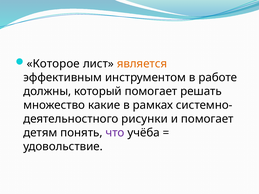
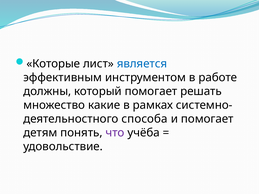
Которое: Которое -> Которые
является colour: orange -> blue
рисунки: рисунки -> способа
